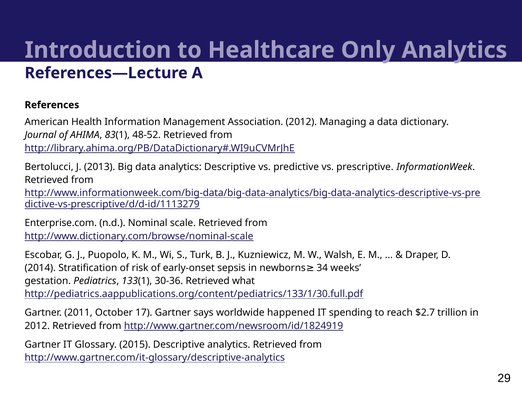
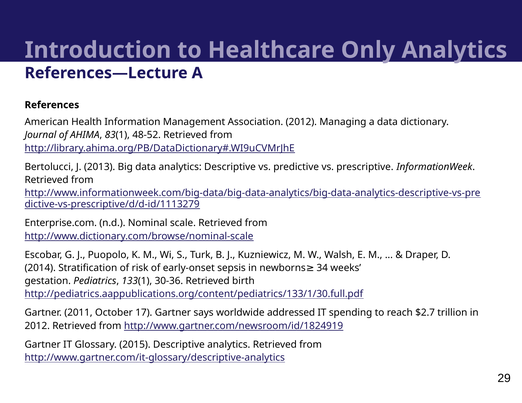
what: what -> birth
happened: happened -> addressed
